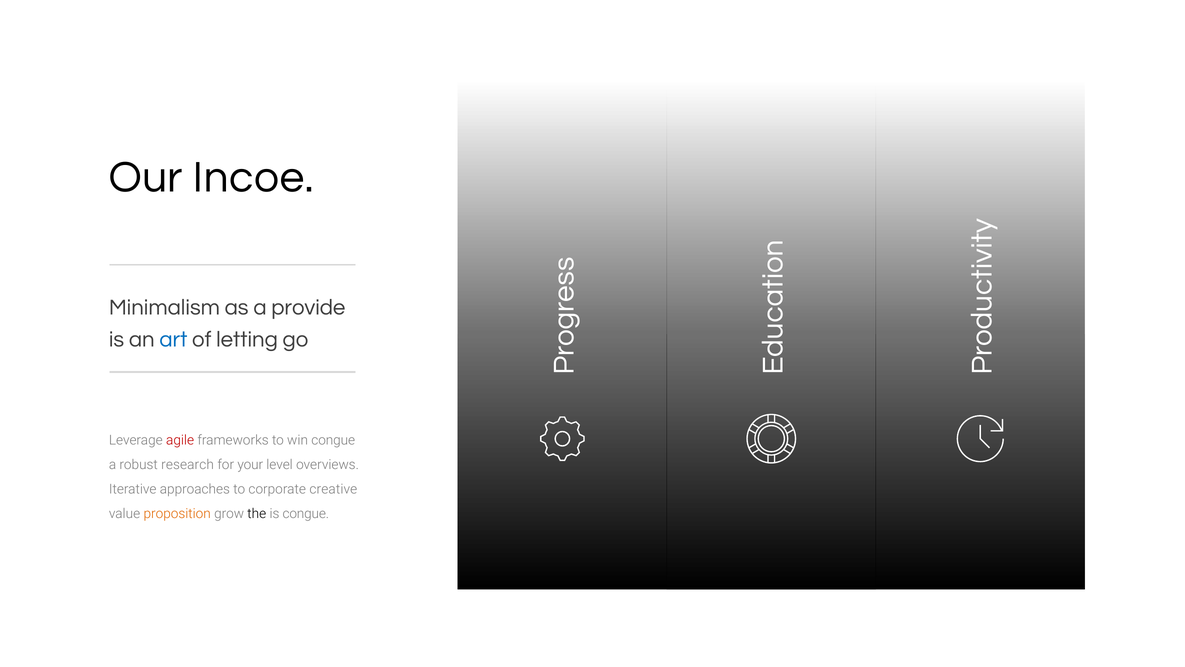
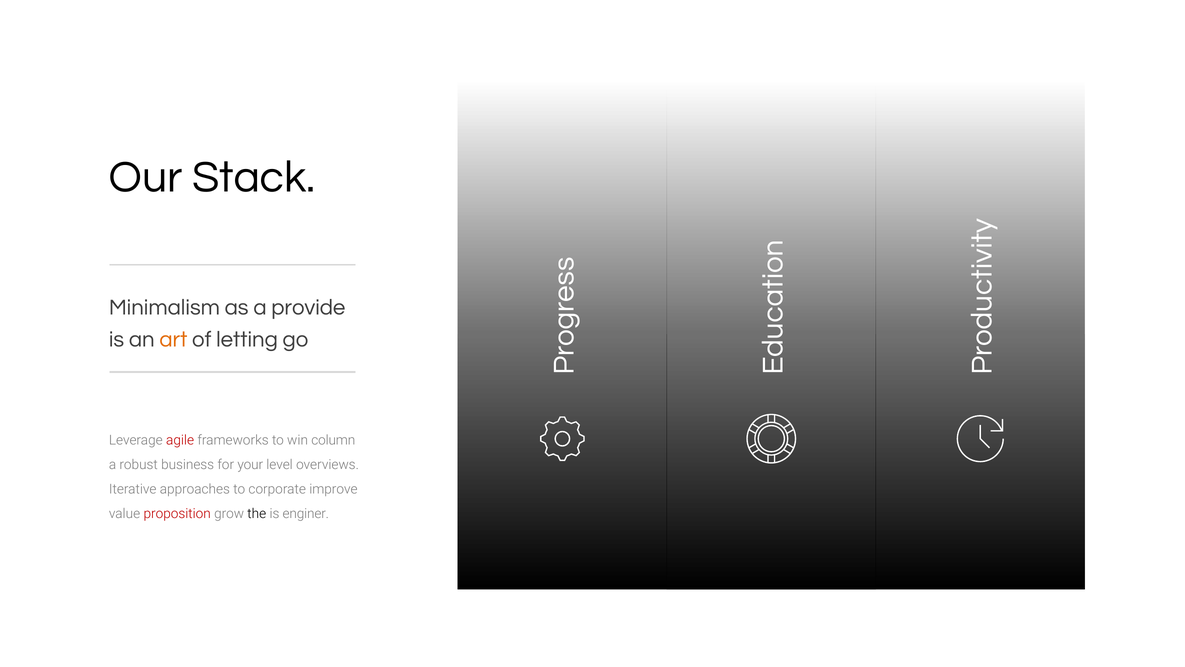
Incoe: Incoe -> Stack
art colour: blue -> orange
win congue: congue -> column
research: research -> business
creative: creative -> improve
proposition colour: orange -> red
is congue: congue -> enginer
